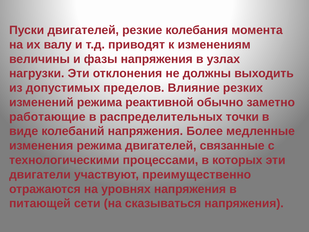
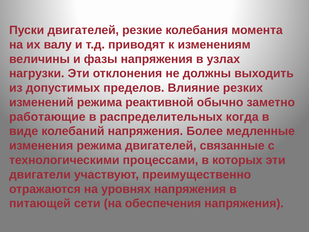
точки: точки -> когда
сказываться: сказываться -> обеспечения
